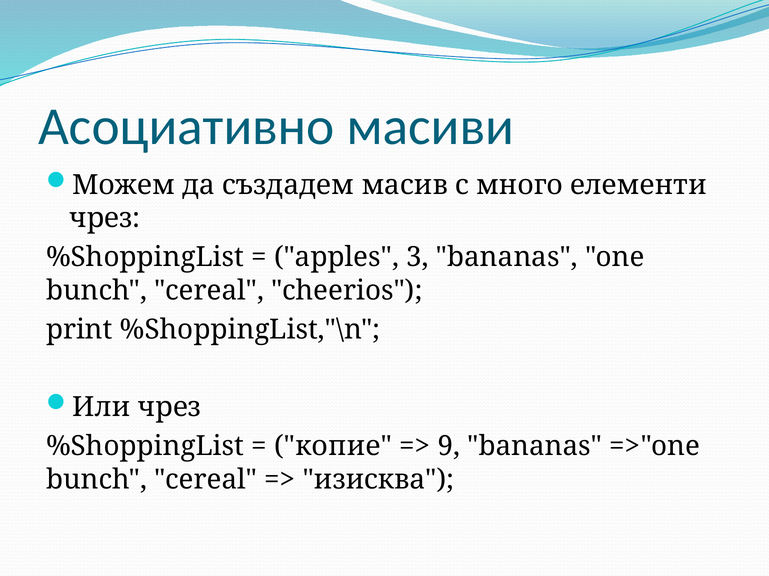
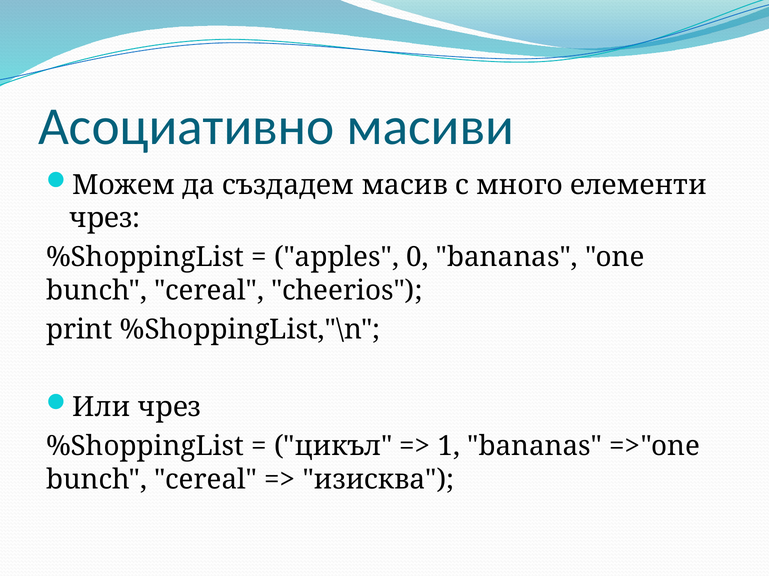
3: 3 -> 0
копие: копие -> цикъл
9: 9 -> 1
